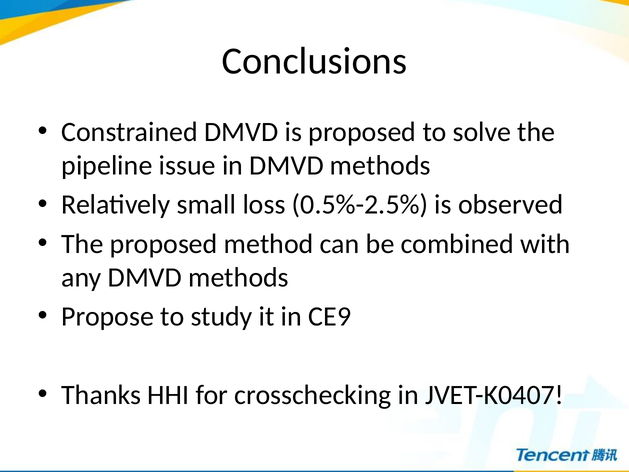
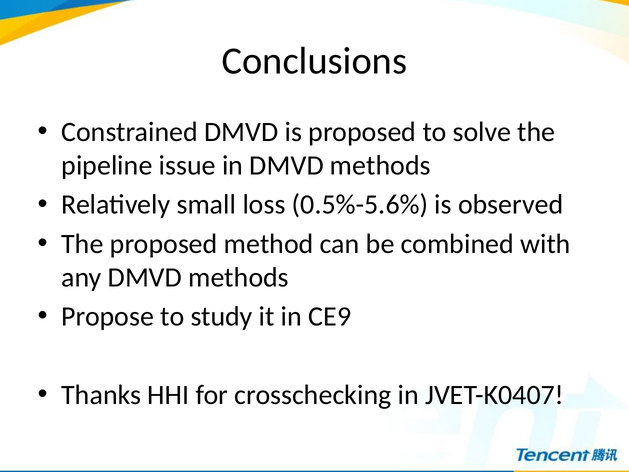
0.5%-2.5%: 0.5%-2.5% -> 0.5%-5.6%
